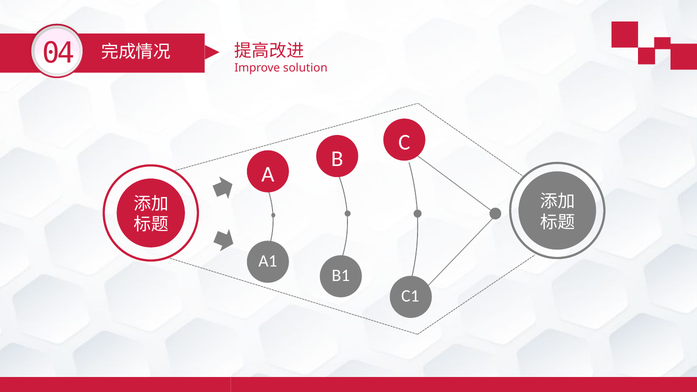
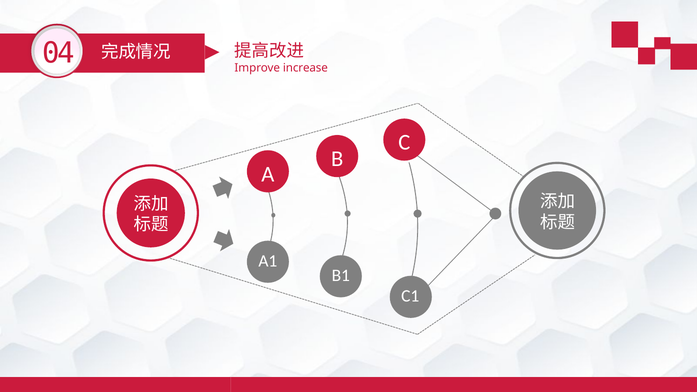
solution: solution -> increase
